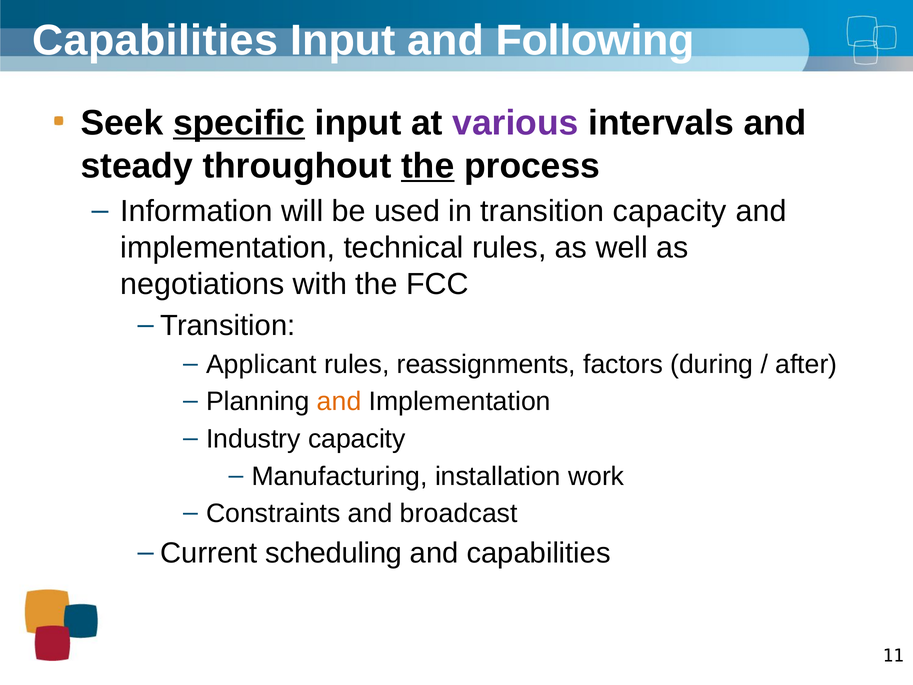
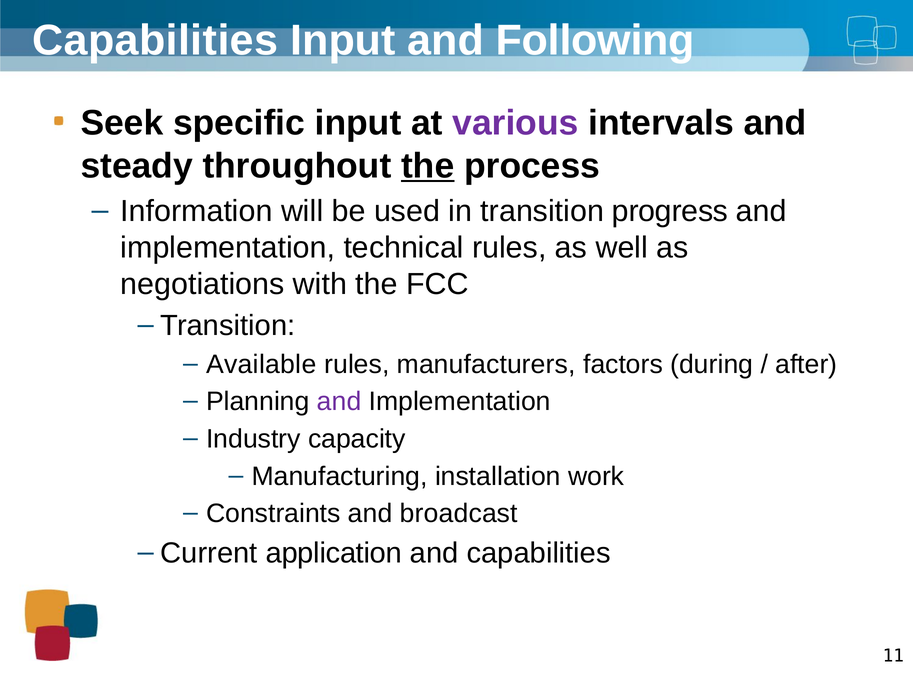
specific underline: present -> none
transition capacity: capacity -> progress
Applicant: Applicant -> Available
reassignments: reassignments -> manufacturers
and at (339, 402) colour: orange -> purple
scheduling: scheduling -> application
